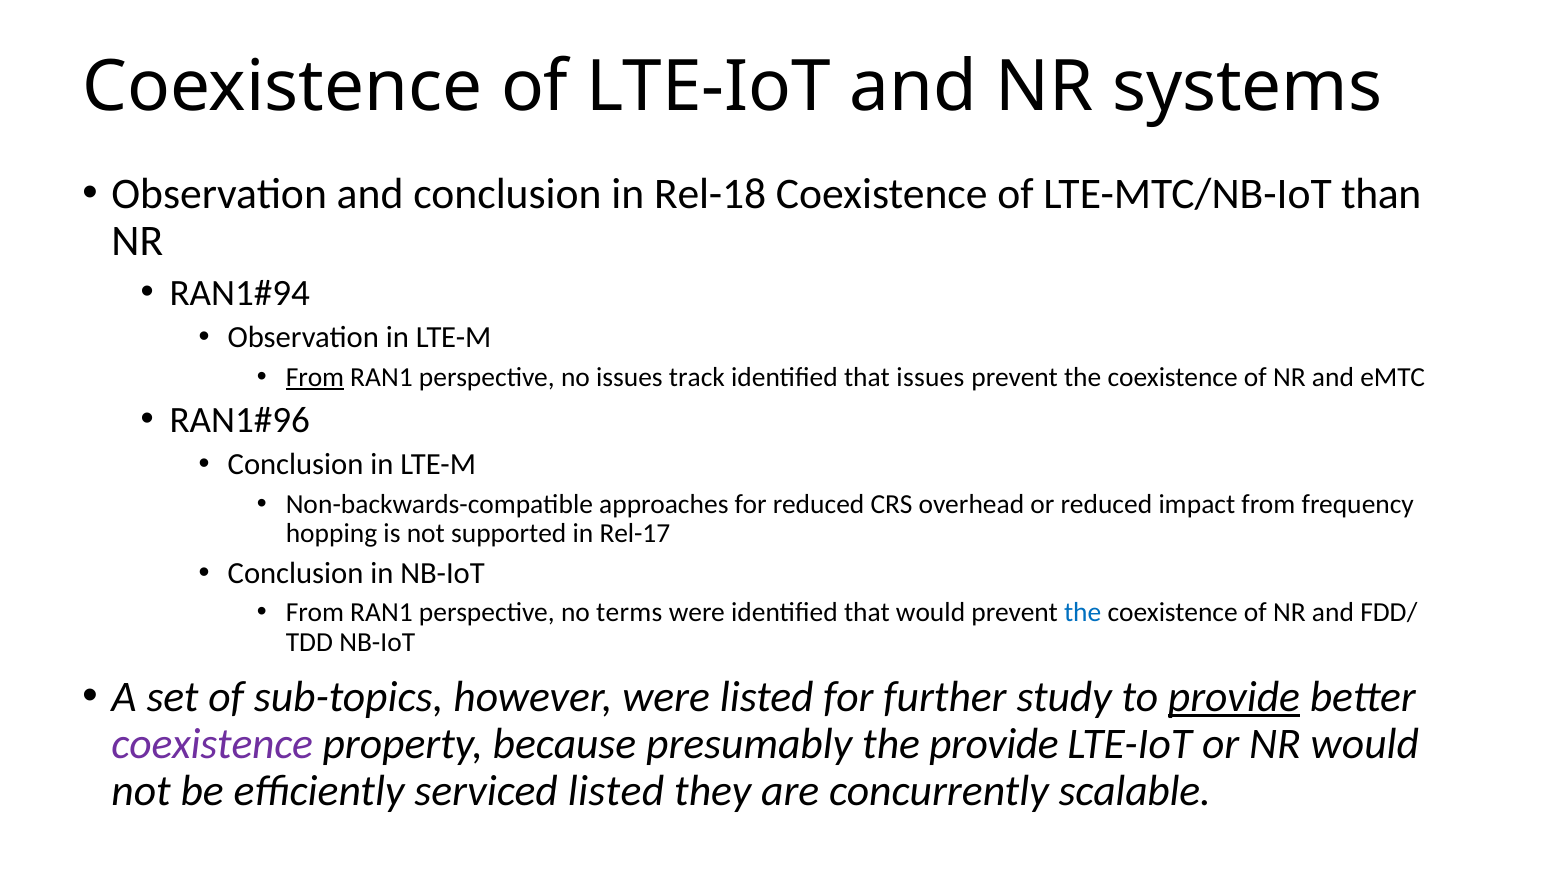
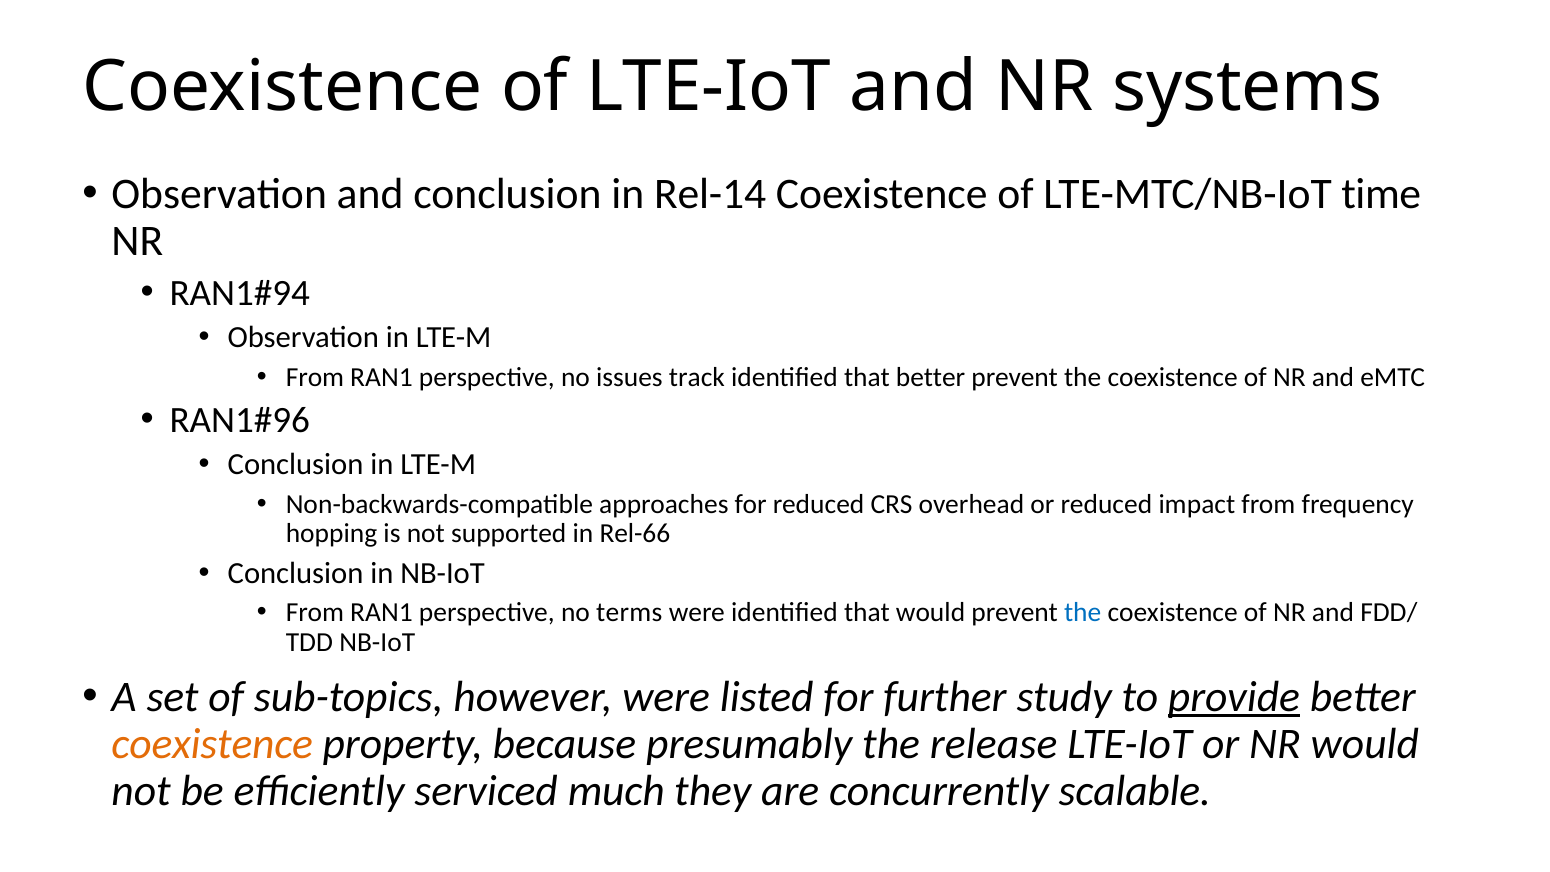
Rel-18: Rel-18 -> Rel-14
than: than -> time
From at (315, 377) underline: present -> none
that issues: issues -> better
Rel-17: Rel-17 -> Rel-66
coexistence at (212, 744) colour: purple -> orange
the provide: provide -> release
serviced listed: listed -> much
